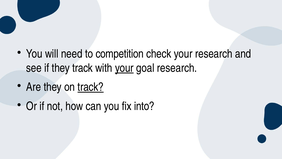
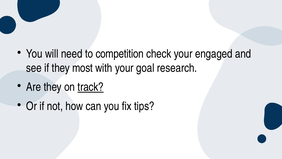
your research: research -> engaged
they track: track -> most
your at (124, 68) underline: present -> none
into: into -> tips
